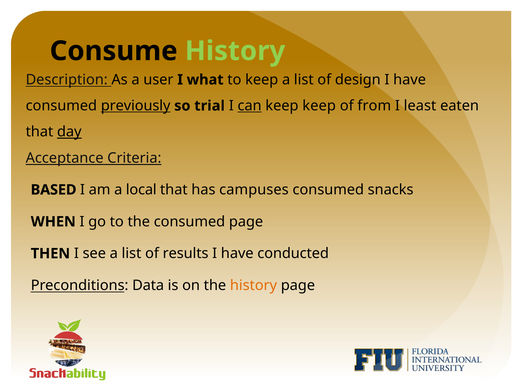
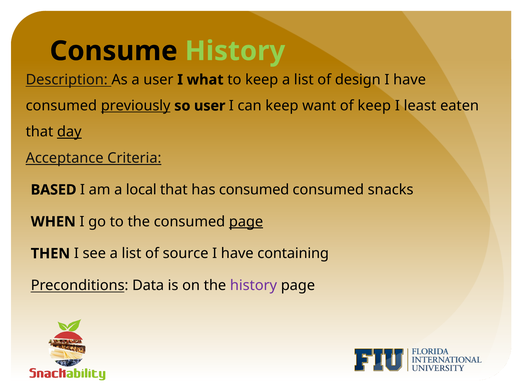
so trial: trial -> user
can underline: present -> none
keep keep: keep -> want
of from: from -> keep
has campuses: campuses -> consumed
page at (246, 222) underline: none -> present
results: results -> source
conducted: conducted -> containing
history at (254, 286) colour: orange -> purple
